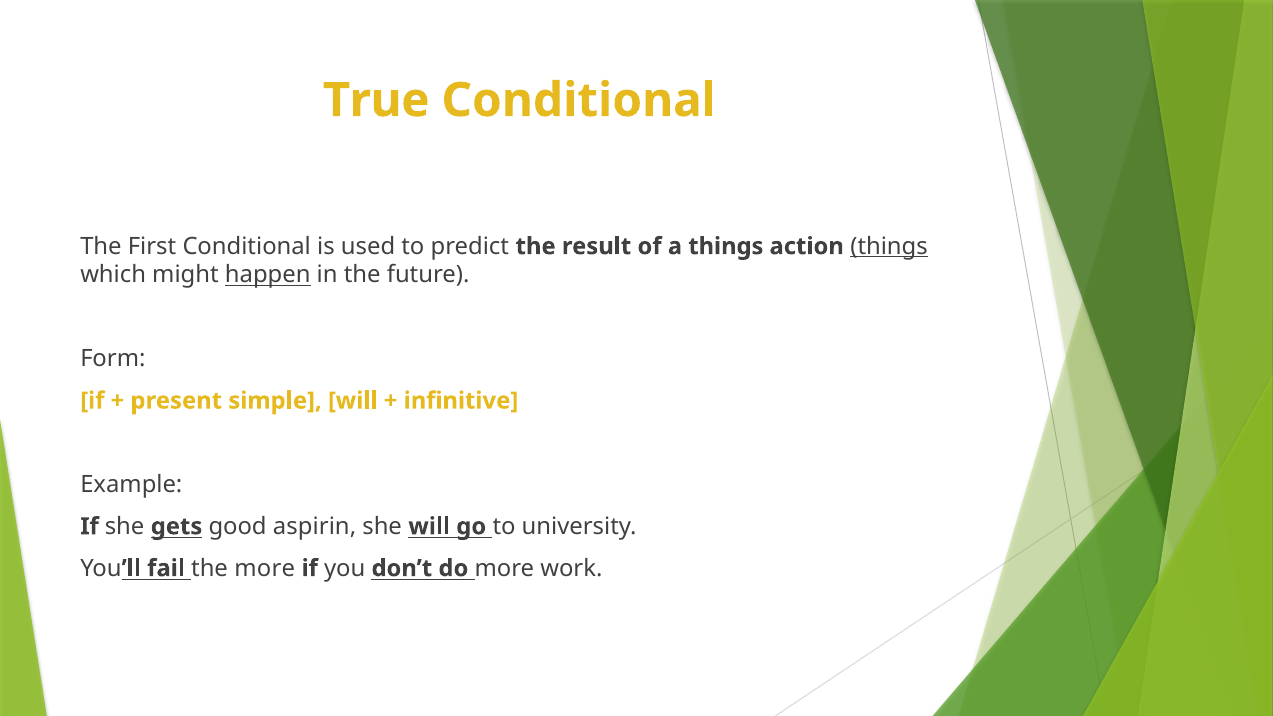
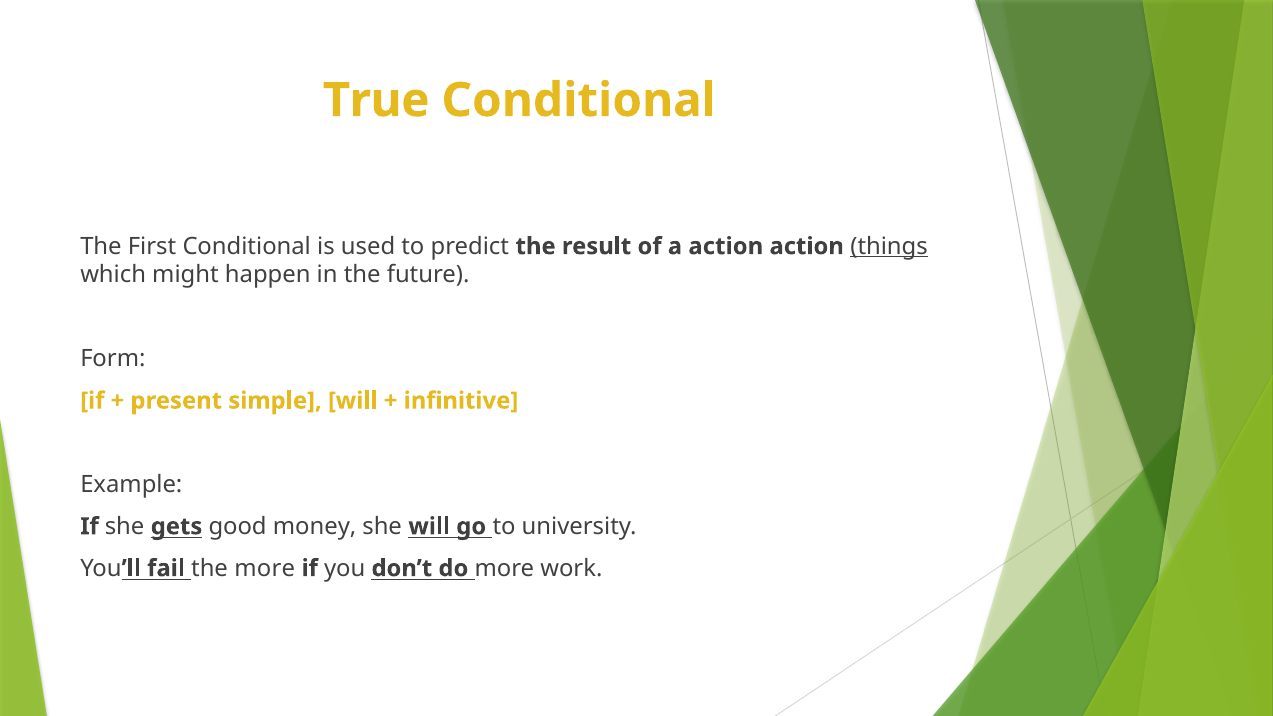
a things: things -> action
happen underline: present -> none
aspirin: aspirin -> money
